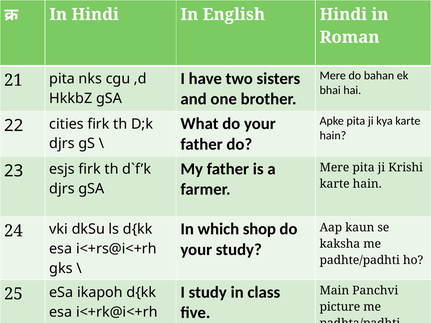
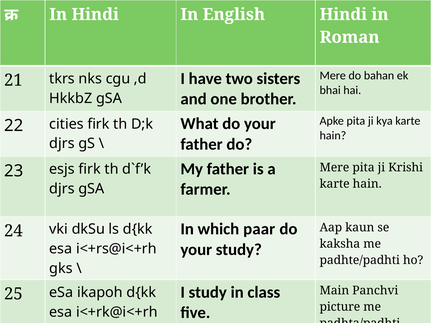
21 pita: pita -> tkrs
shop: shop -> paar
